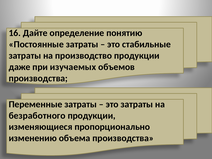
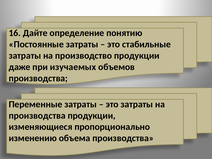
безработного at (37, 116): безработного -> производства
